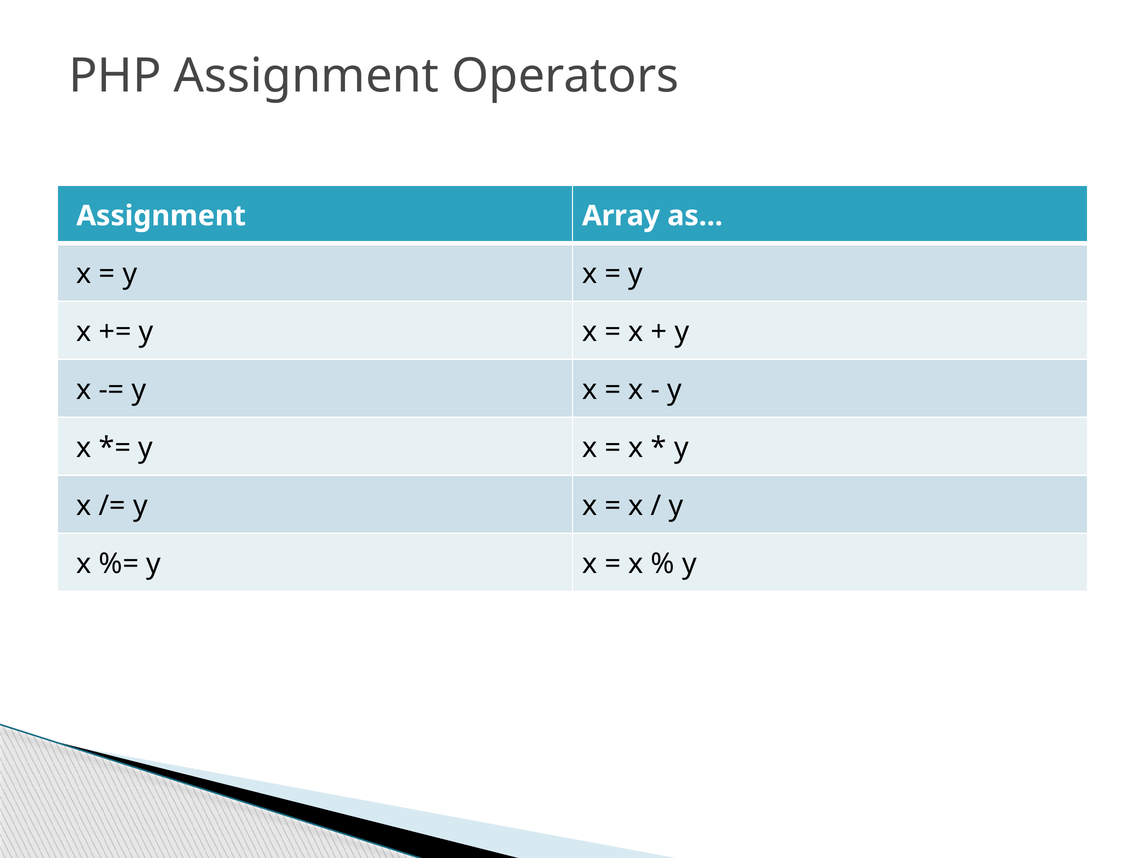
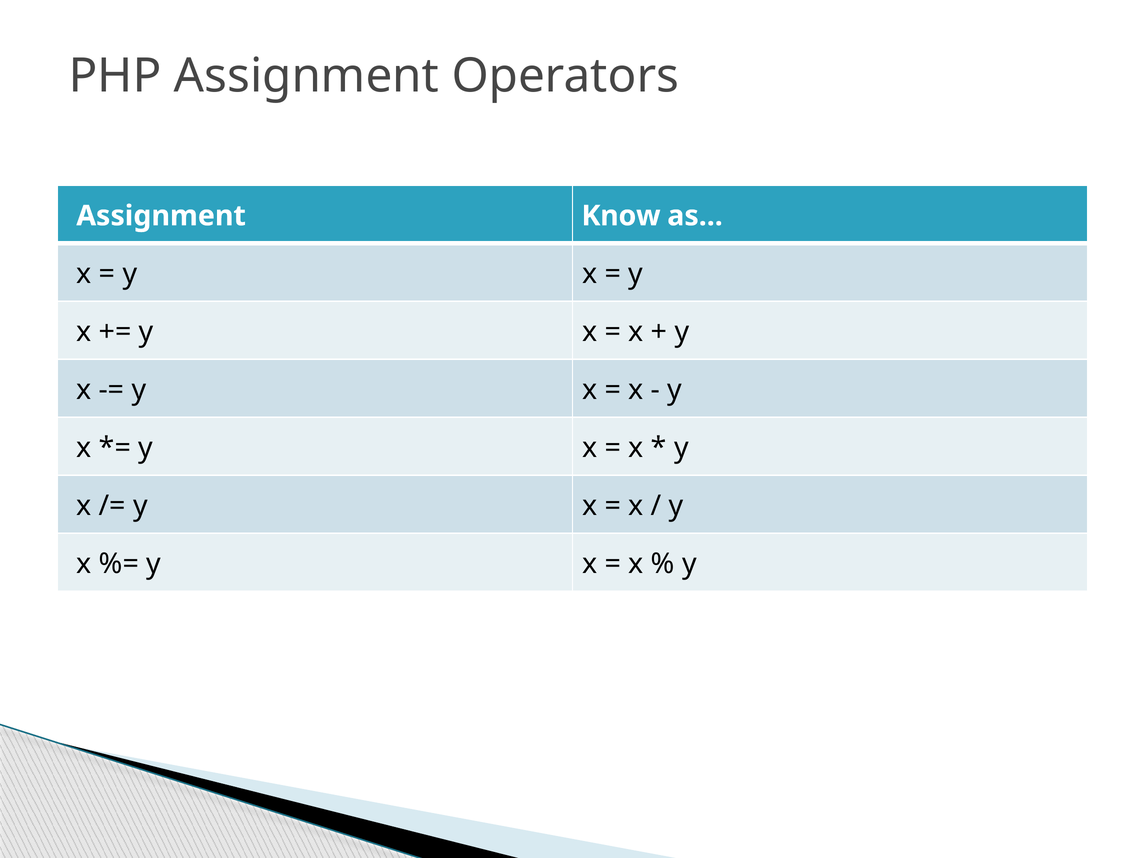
Array: Array -> Know
